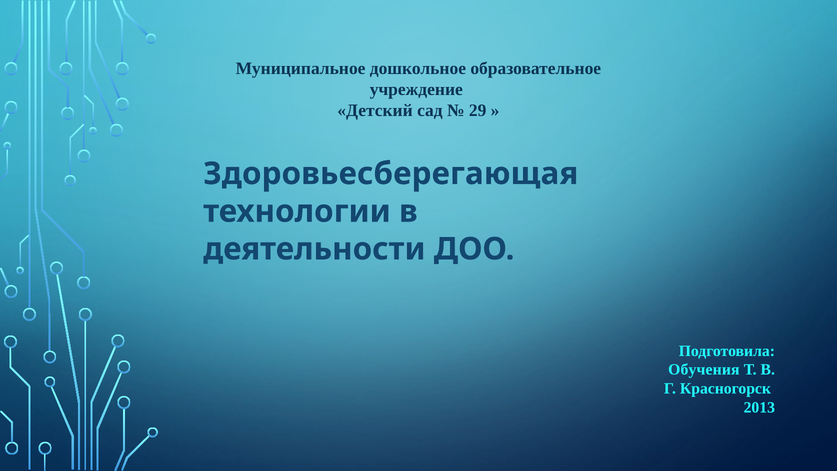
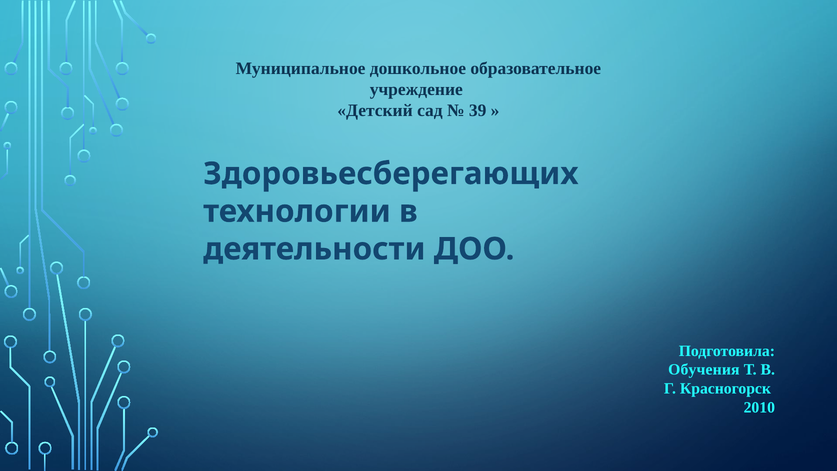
29: 29 -> 39
Здоровьесберегающая: Здоровьесберегающая -> Здоровьесберегающих
2013: 2013 -> 2010
